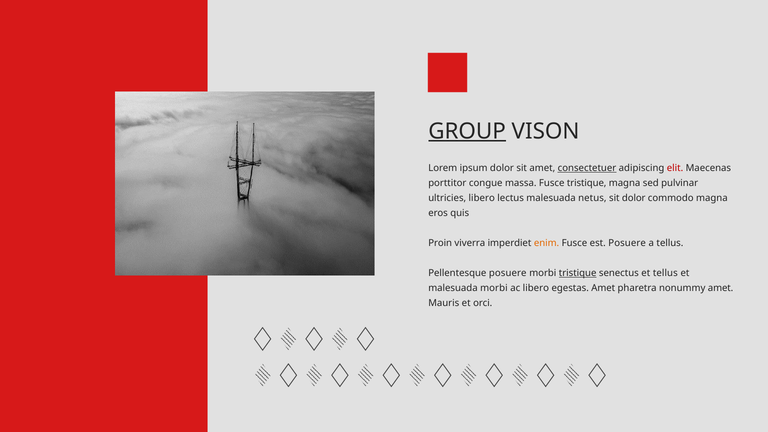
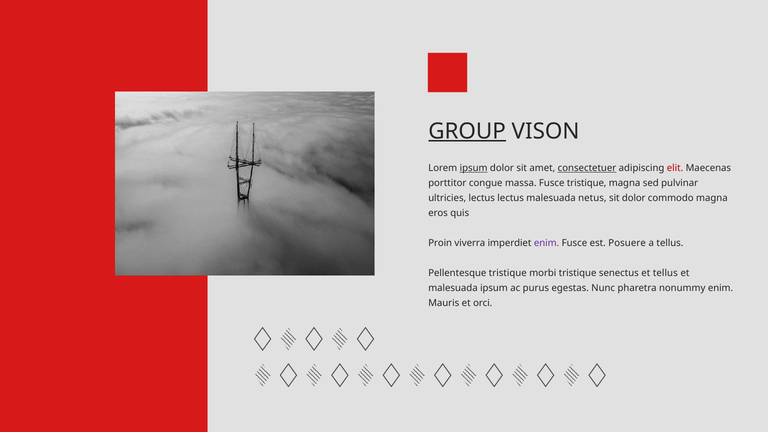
ipsum at (474, 168) underline: none -> present
ultricies libero: libero -> lectus
enim at (547, 243) colour: orange -> purple
Pellentesque posuere: posuere -> tristique
tristique at (578, 273) underline: present -> none
malesuada morbi: morbi -> ipsum
ac libero: libero -> purus
egestas Amet: Amet -> Nunc
nonummy amet: amet -> enim
